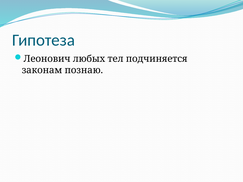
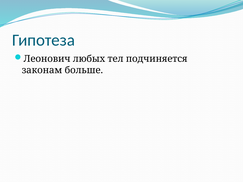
познаю: познаю -> больше
